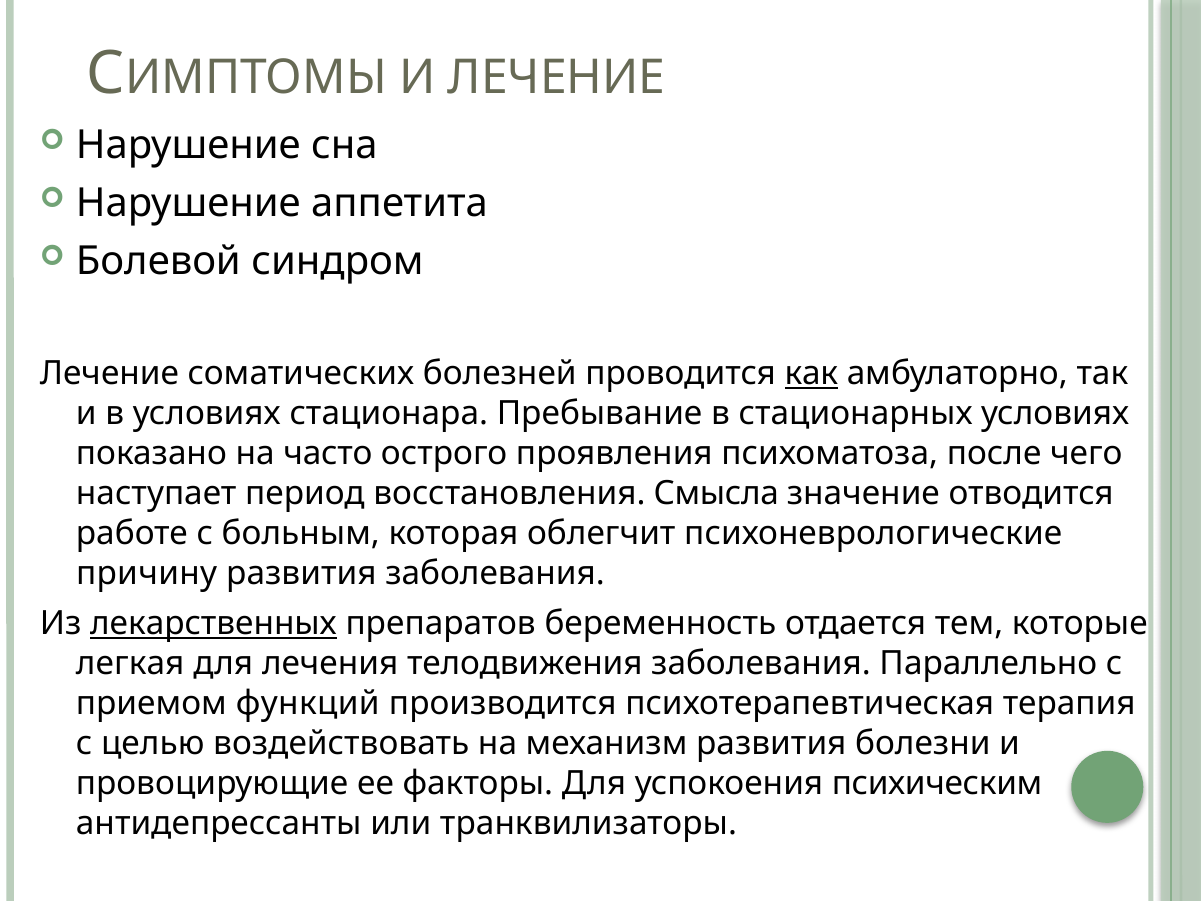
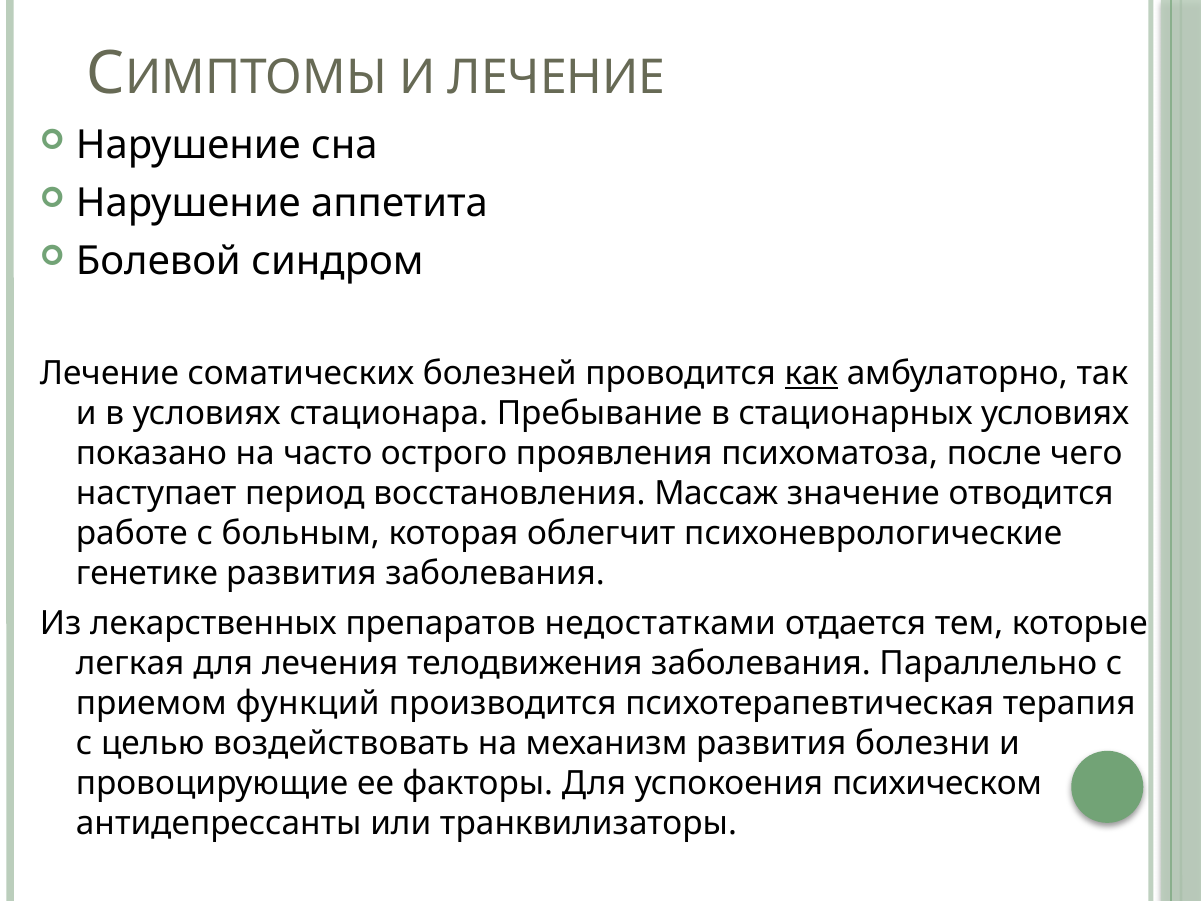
Смысла: Смысла -> Массаж
причину: причину -> генетике
лекарственных underline: present -> none
беременность: беременность -> недостатками
психическим: психическим -> психическом
